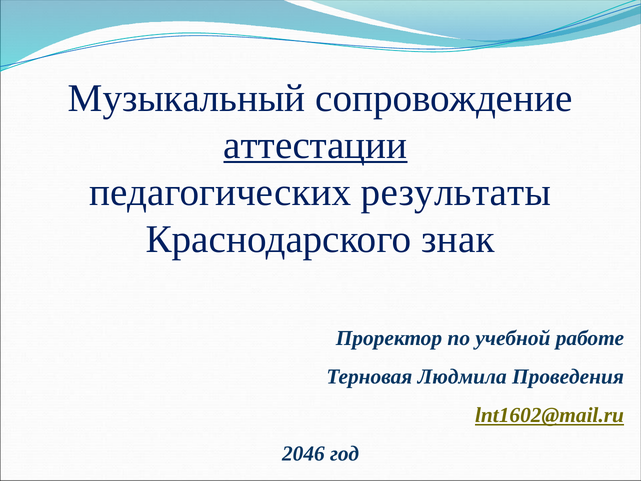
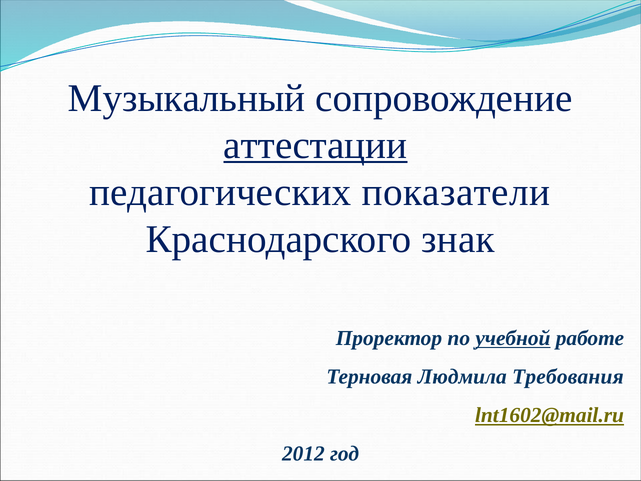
результаты: результаты -> показатели
учебной underline: none -> present
Проведения: Проведения -> Требования
2046: 2046 -> 2012
